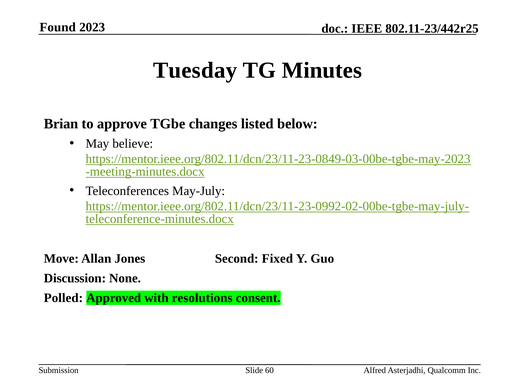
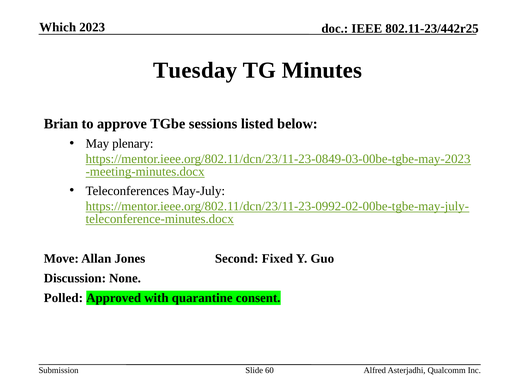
Found: Found -> Which
changes: changes -> sessions
believe: believe -> plenary
resolutions: resolutions -> quarantine
